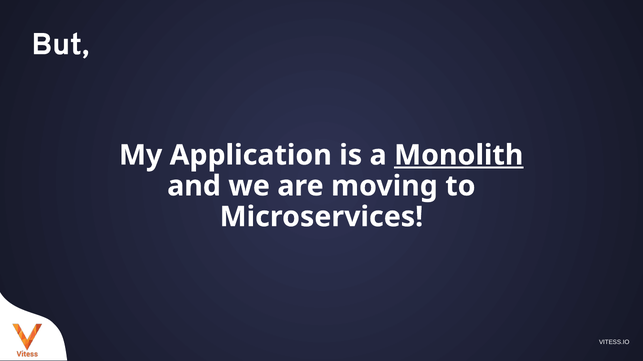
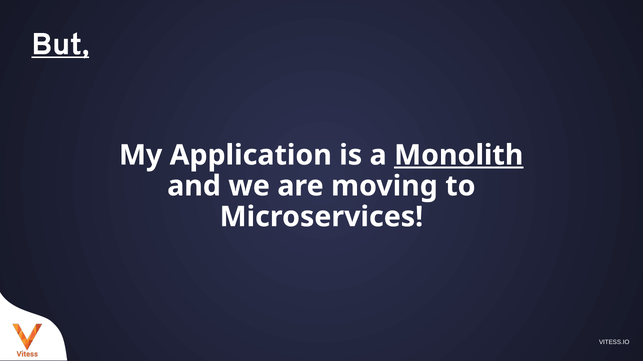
But underline: none -> present
